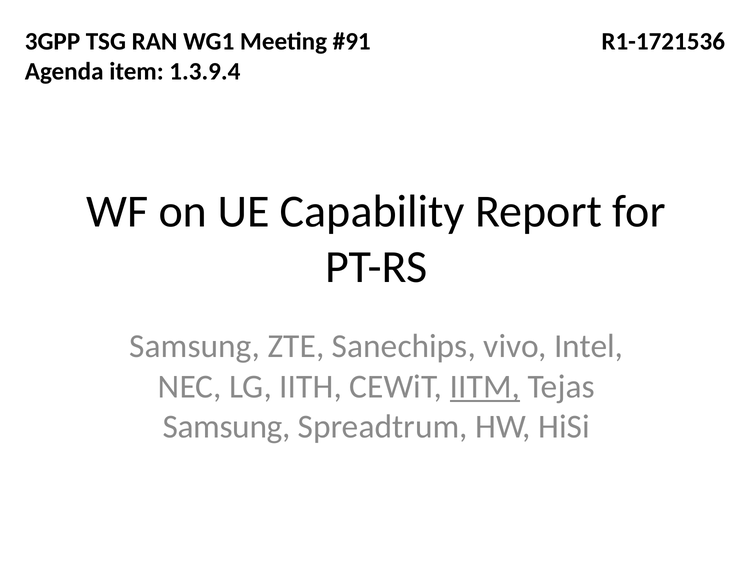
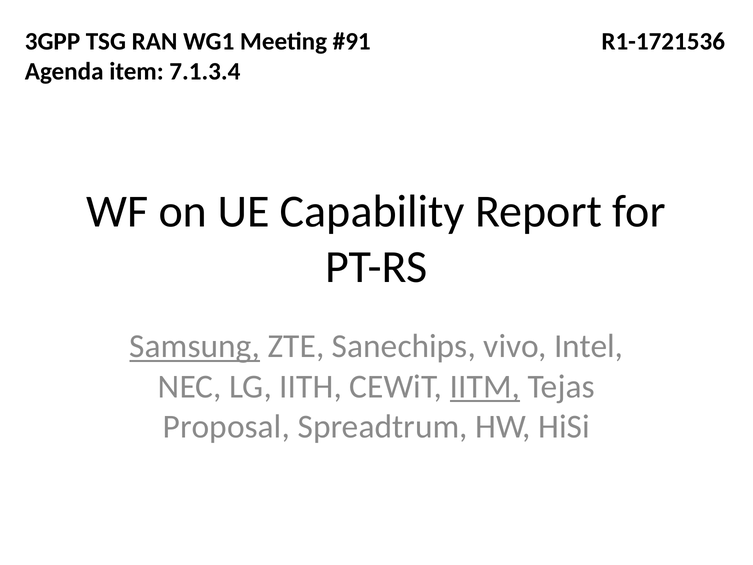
1.3.9.4: 1.3.9.4 -> 7.1.3.4
Samsung at (195, 346) underline: none -> present
Samsung at (227, 427): Samsung -> Proposal
